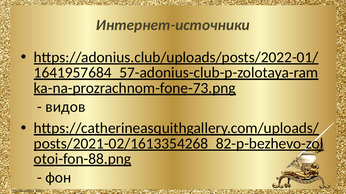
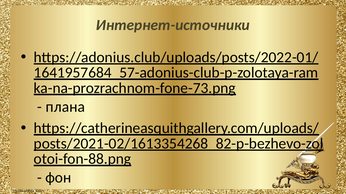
видов: видов -> плана
